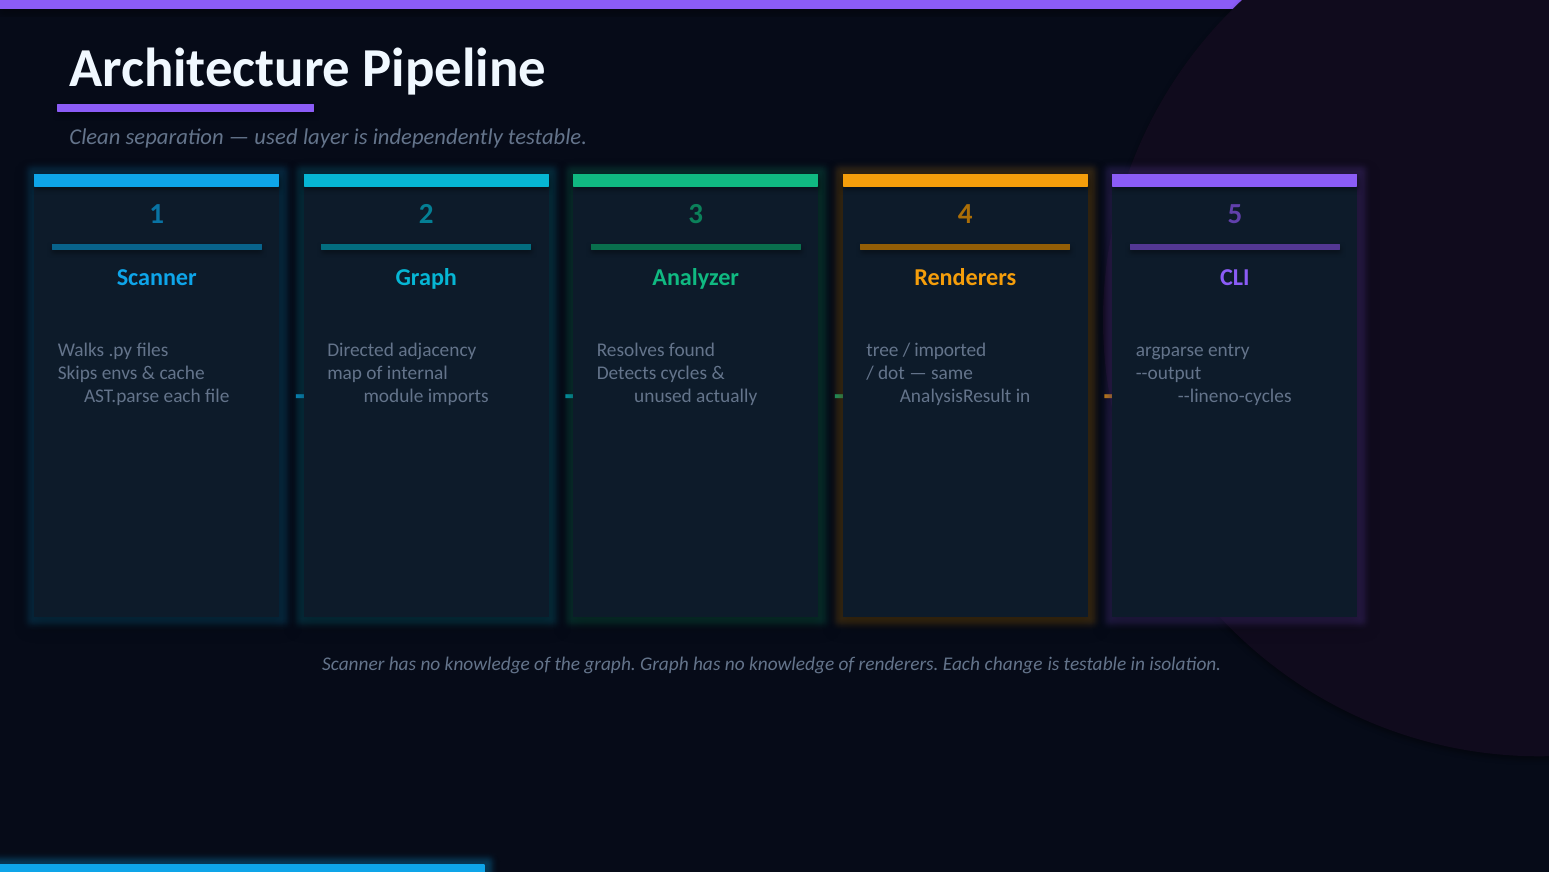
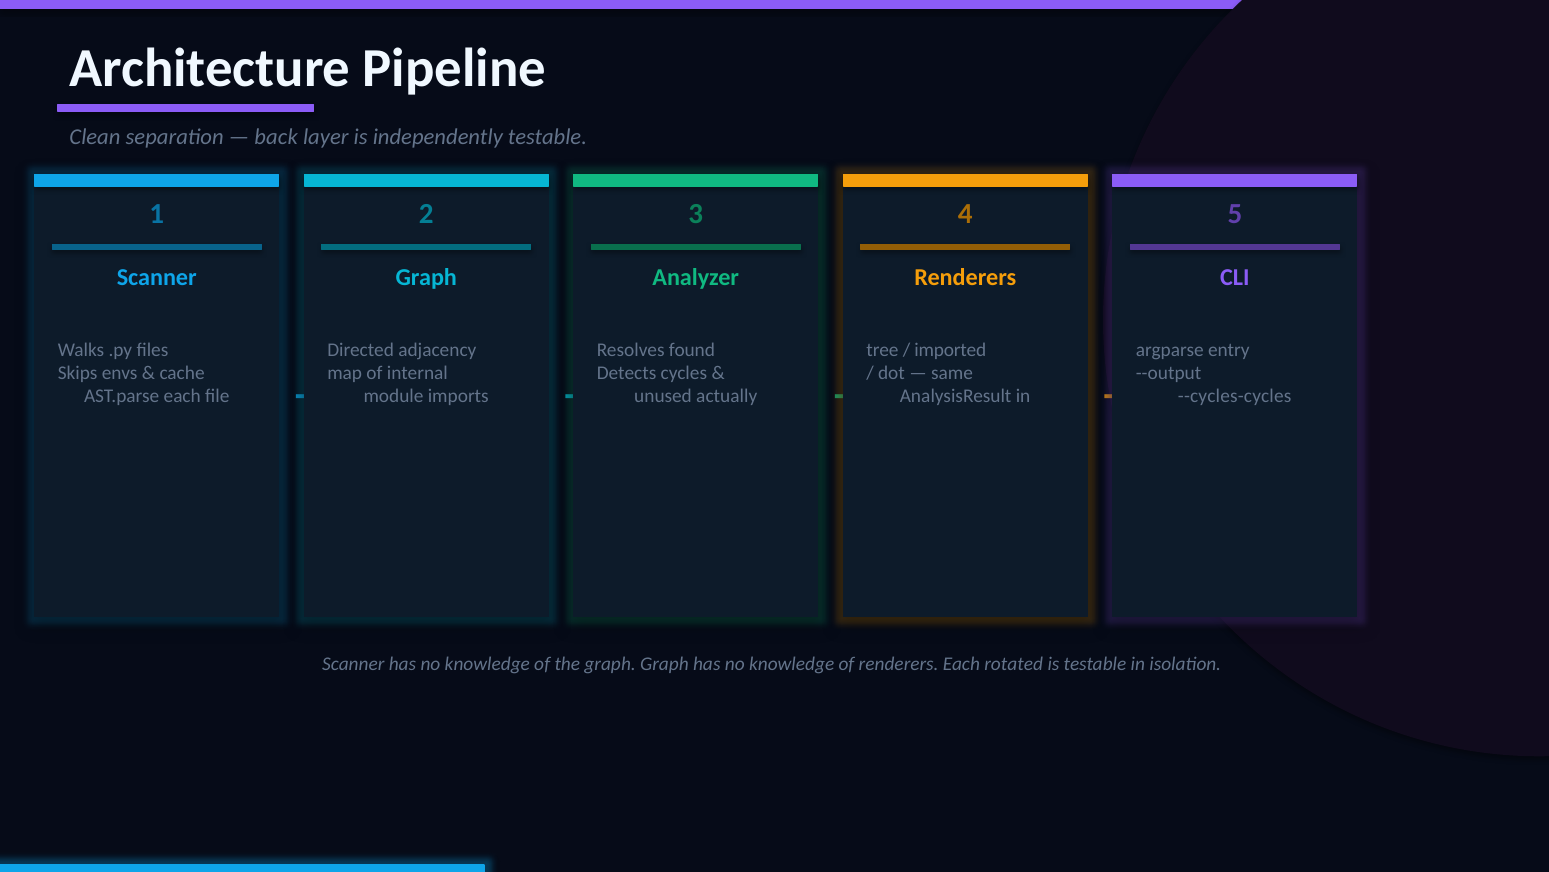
used: used -> back
--lineno-cycles: --lineno-cycles -> --cycles-cycles
change: change -> rotated
